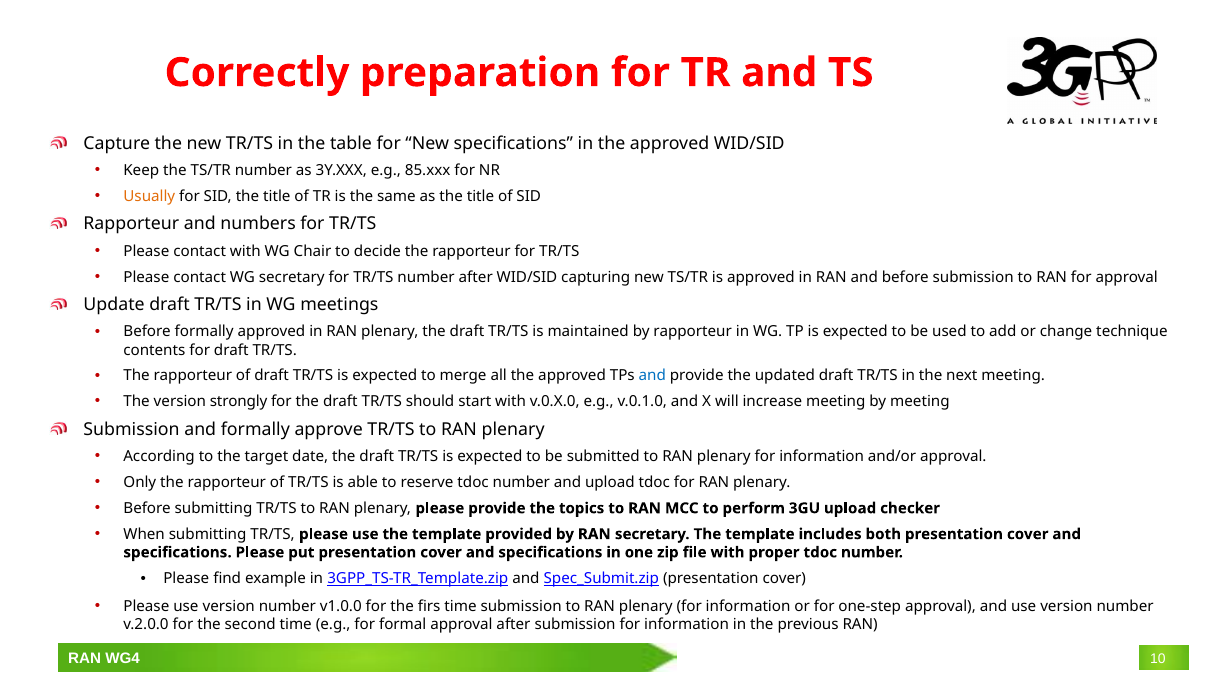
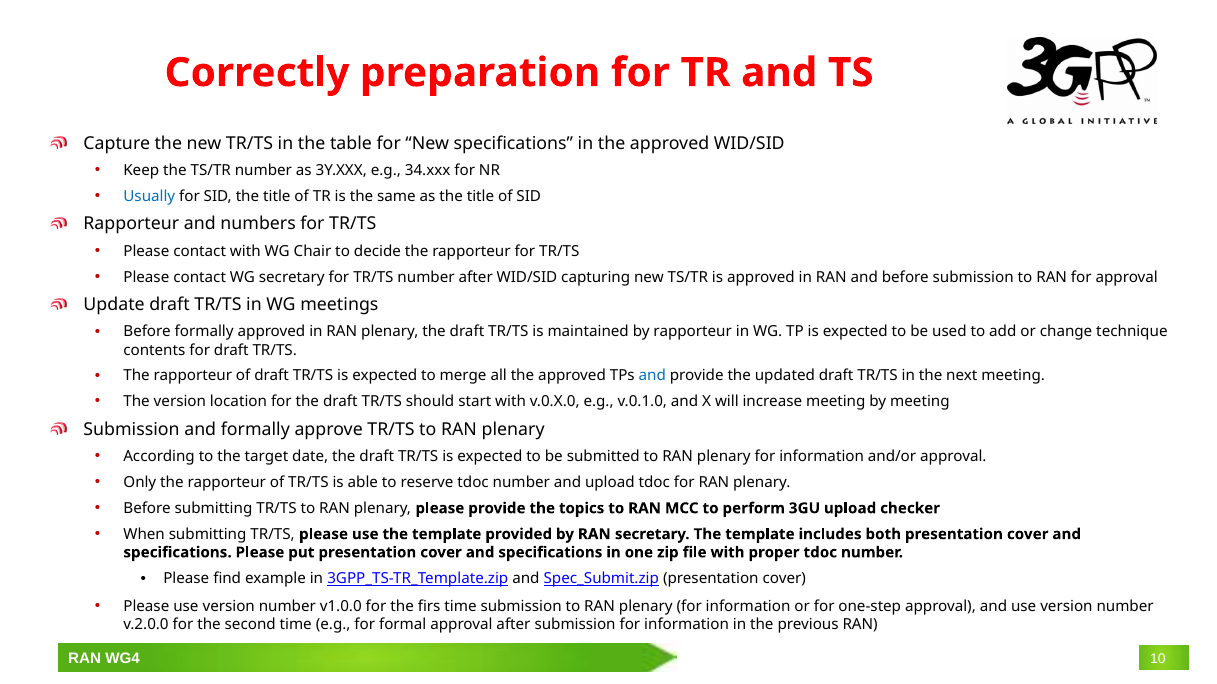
85.xxx: 85.xxx -> 34.xxx
Usually colour: orange -> blue
strongly: strongly -> location
